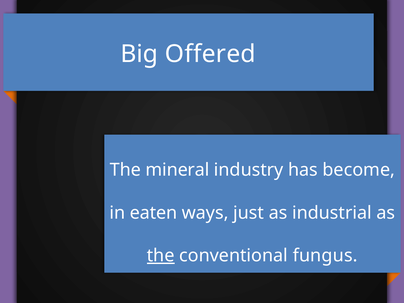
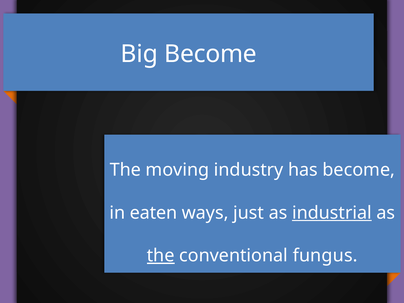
Big Offered: Offered -> Become
mineral: mineral -> moving
industrial underline: none -> present
